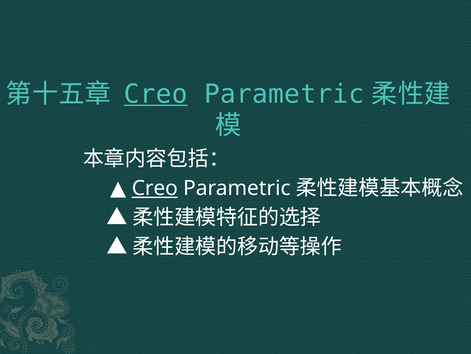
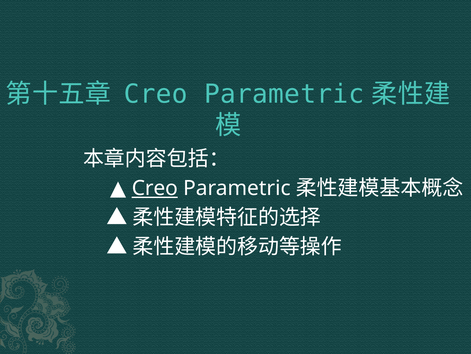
Creo at (156, 94) underline: present -> none
